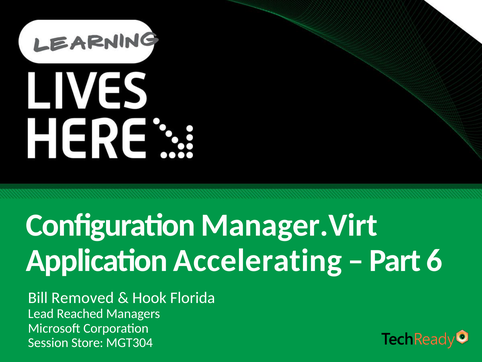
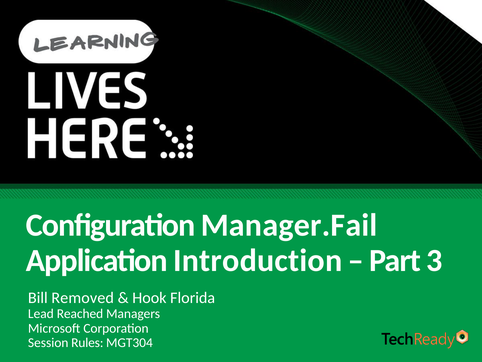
Manager.Virt: Manager.Virt -> Manager.Fail
Accelerating: Accelerating -> Introduction
6: 6 -> 3
Store: Store -> Rules
